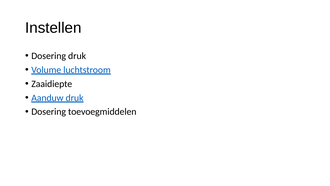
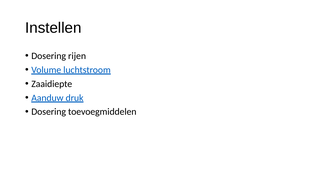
Dosering druk: druk -> rijen
